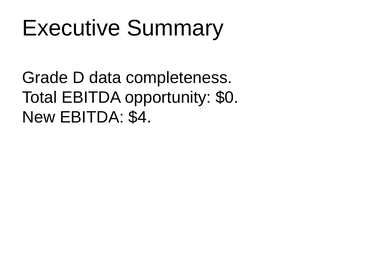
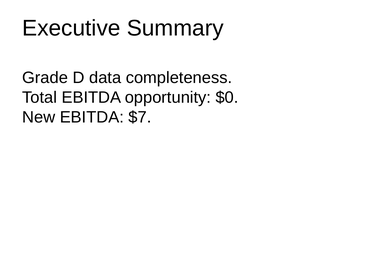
$4: $4 -> $7
